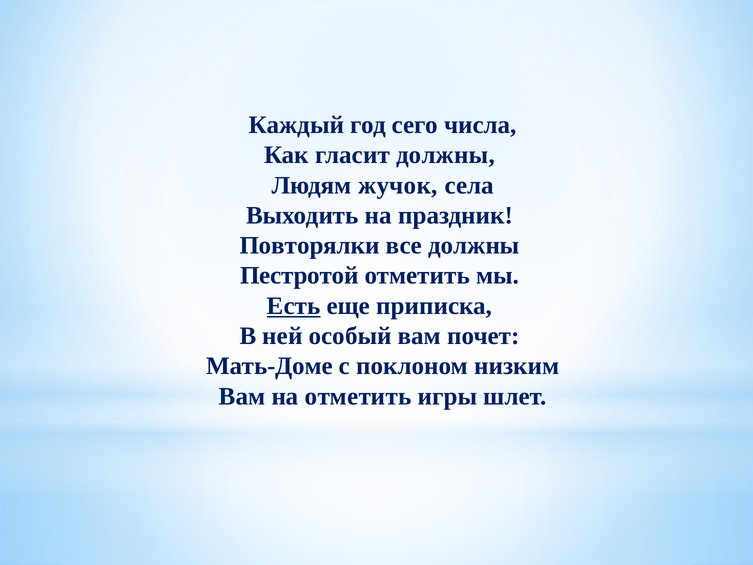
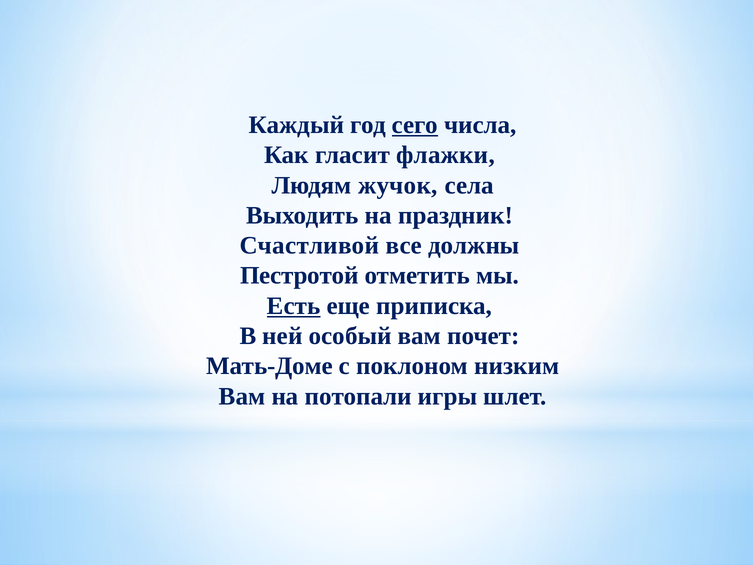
сего underline: none -> present
гласит должны: должны -> флажки
Повторялки: Повторялки -> Счастливой
на отметить: отметить -> потопали
